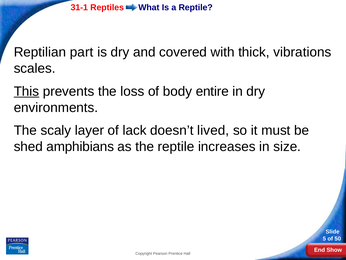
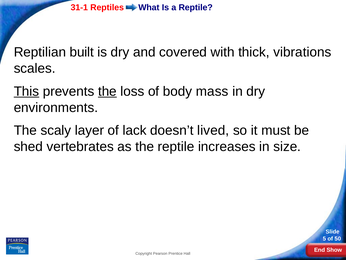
part: part -> built
the at (107, 91) underline: none -> present
entire: entire -> mass
amphibians: amphibians -> vertebrates
